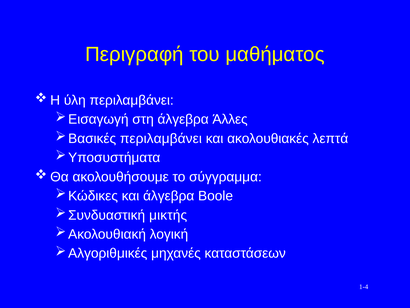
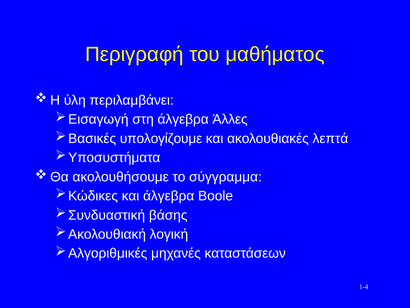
περιλαμβάνει at (161, 138): περιλαμβάνει -> υπολογίζουμε
μικτής: μικτής -> βάσης
